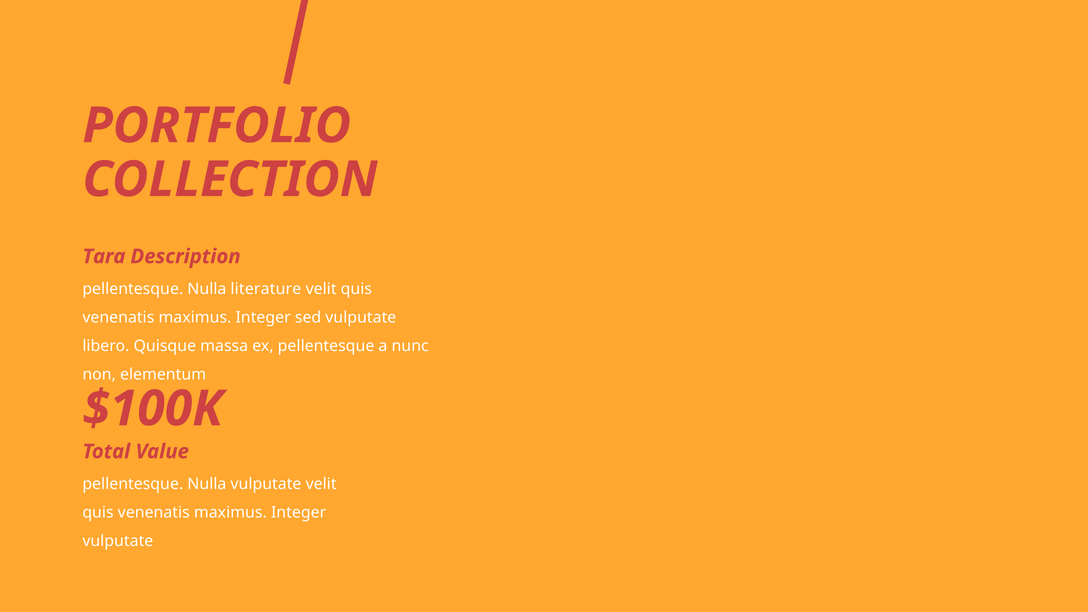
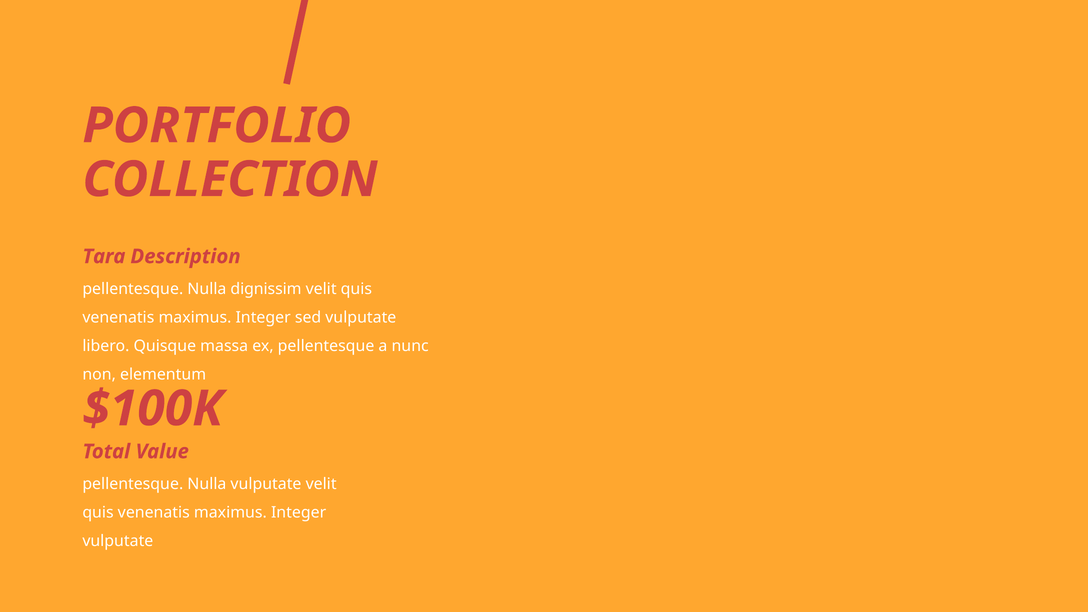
literature: literature -> dignissim
